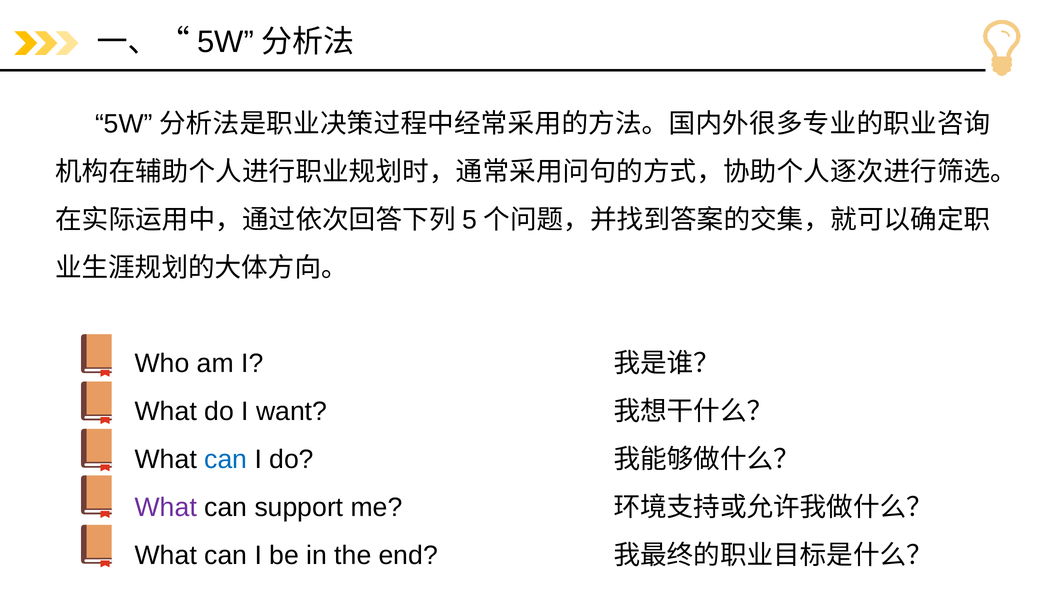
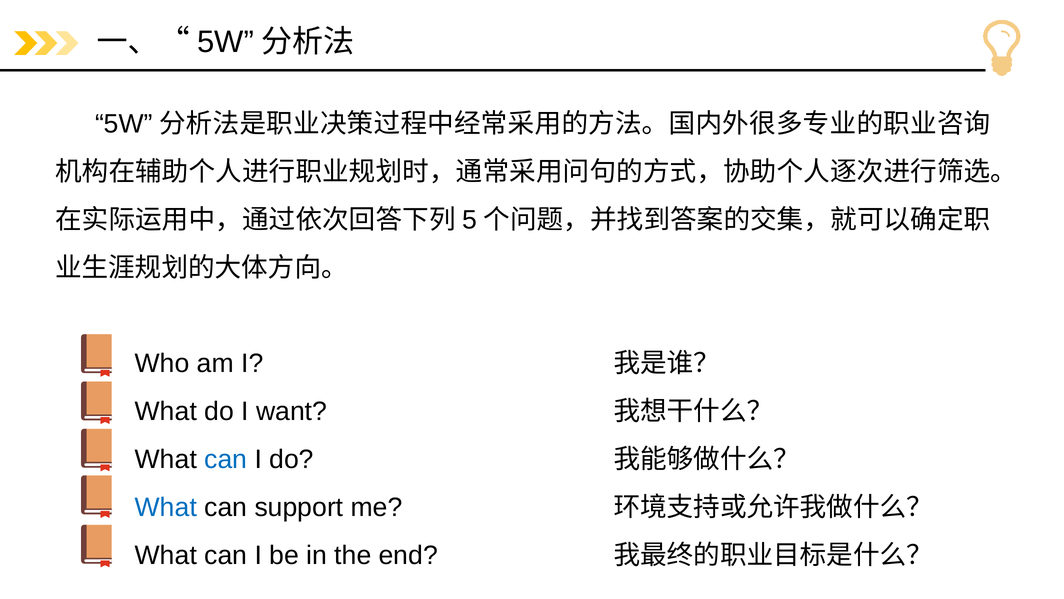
What at (166, 507) colour: purple -> blue
